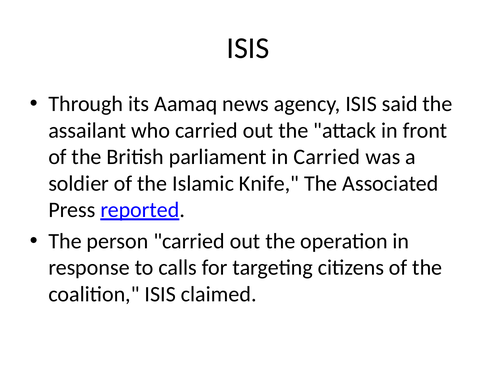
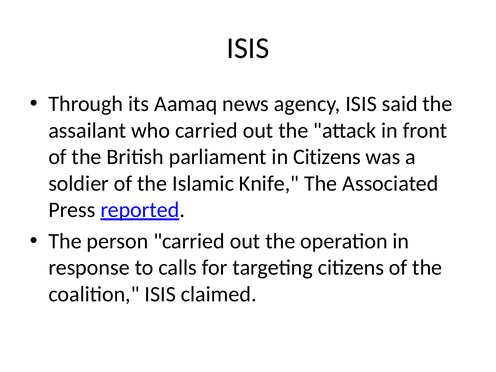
in Carried: Carried -> Citizens
